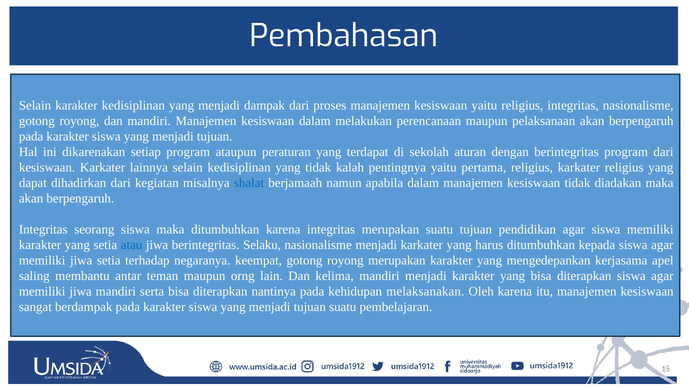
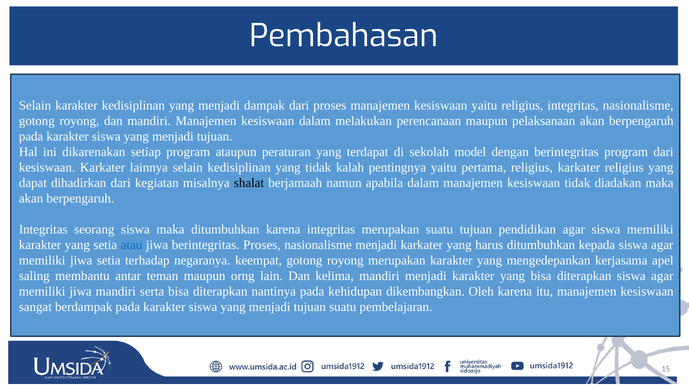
aturan: aturan -> model
shalat colour: blue -> black
berintegritas Selaku: Selaku -> Proses
melaksanakan: melaksanakan -> dikembangkan
